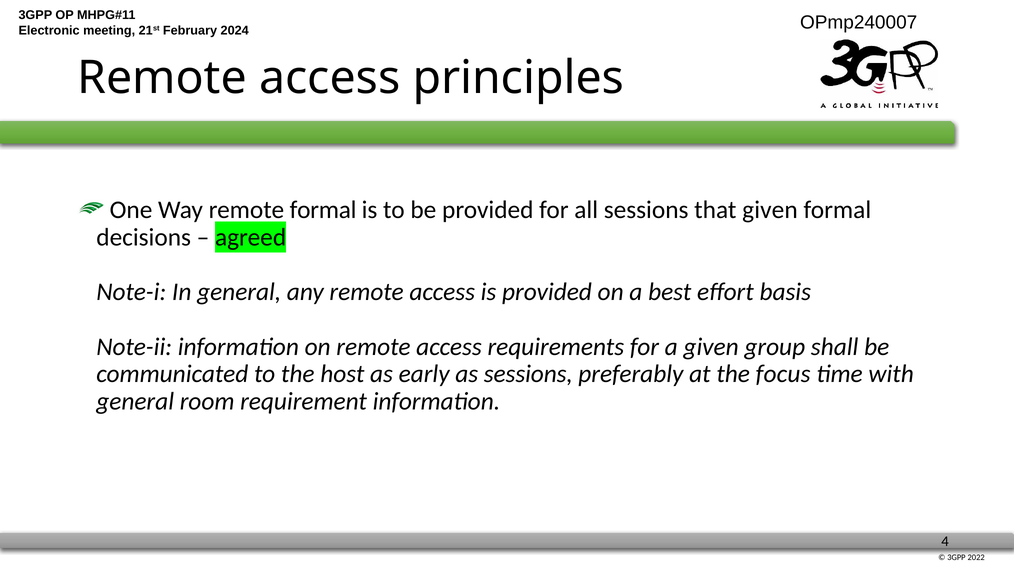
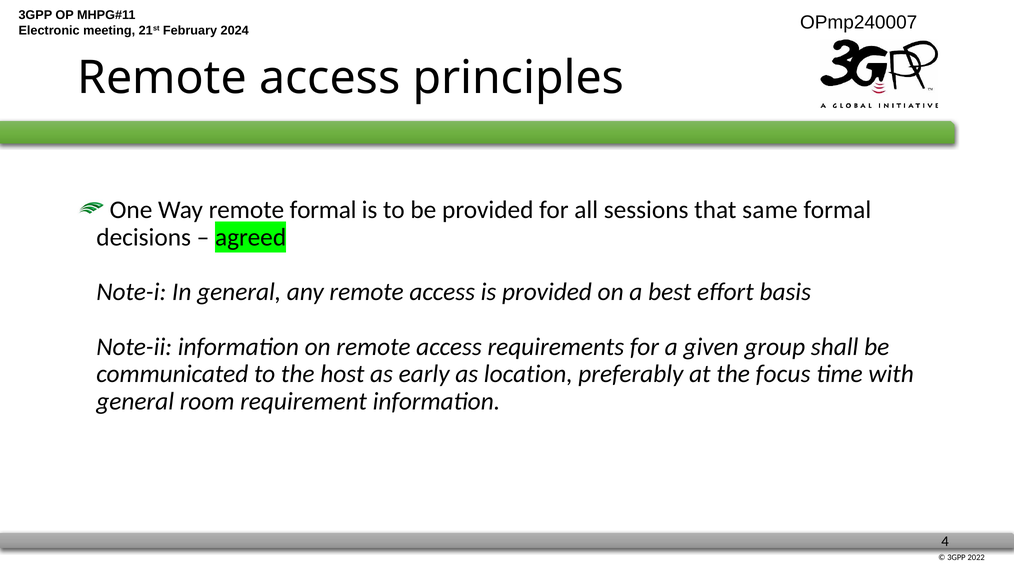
that given: given -> same
as sessions: sessions -> location
